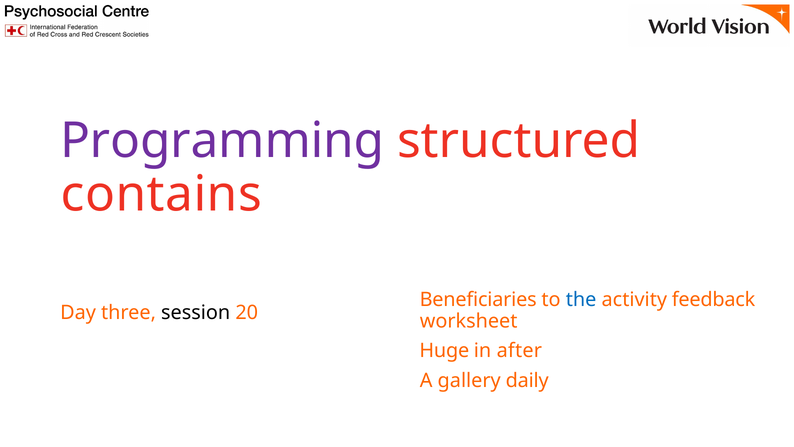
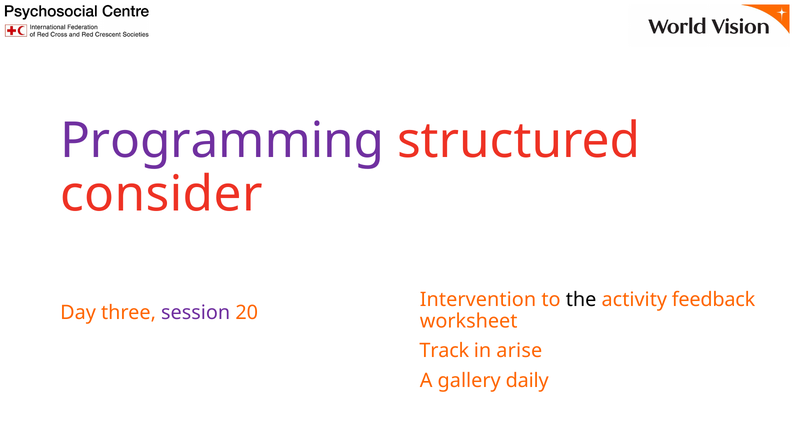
contains: contains -> consider
Beneficiaries: Beneficiaries -> Intervention
the colour: blue -> black
session colour: black -> purple
Huge: Huge -> Track
after: after -> arise
